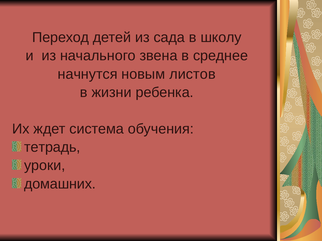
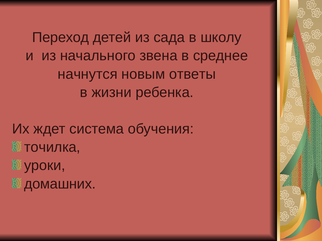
листов: листов -> ответы
тетрадь: тетрадь -> точилка
